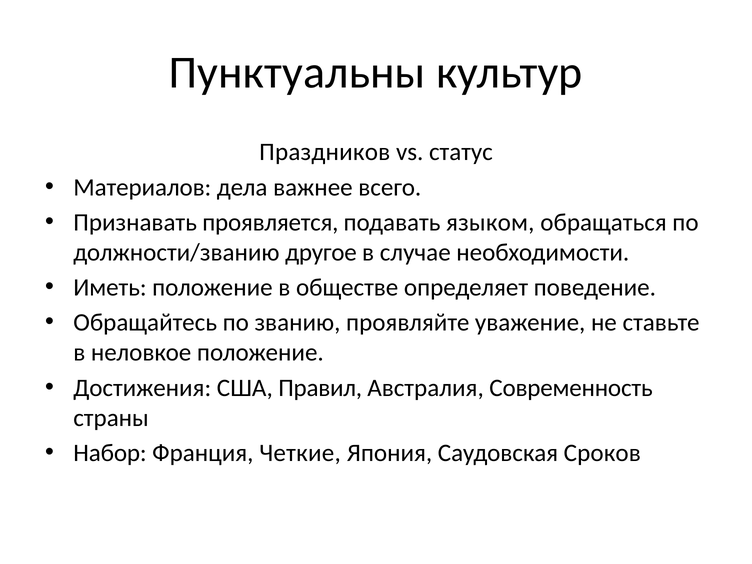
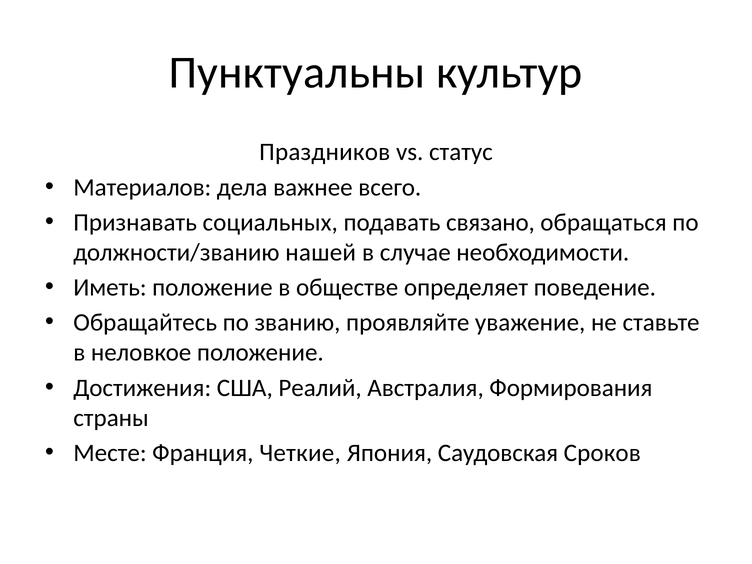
проявляется: проявляется -> социальных
языком: языком -> связано
другое: другое -> нашей
Правил: Правил -> Реалий
Современность: Современность -> Формирования
Набор: Набор -> Месте
